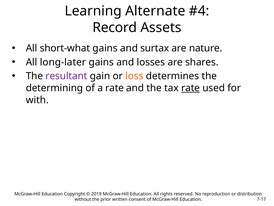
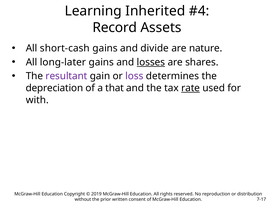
Alternate: Alternate -> Inherited
short-what: short-what -> short-cash
surtax: surtax -> divide
losses underline: none -> present
loss colour: orange -> purple
determining: determining -> depreciation
a rate: rate -> that
